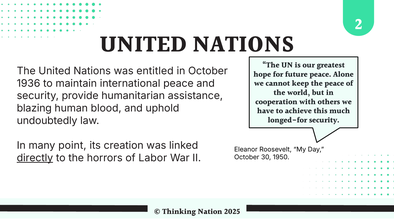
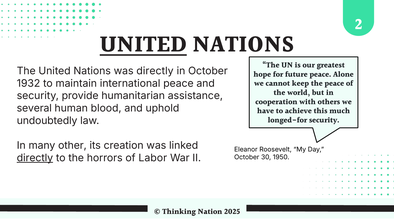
UNITED at (143, 45) underline: none -> present
was entitled: entitled -> directly
1936: 1936 -> 1932
blazing: blazing -> several
point: point -> other
